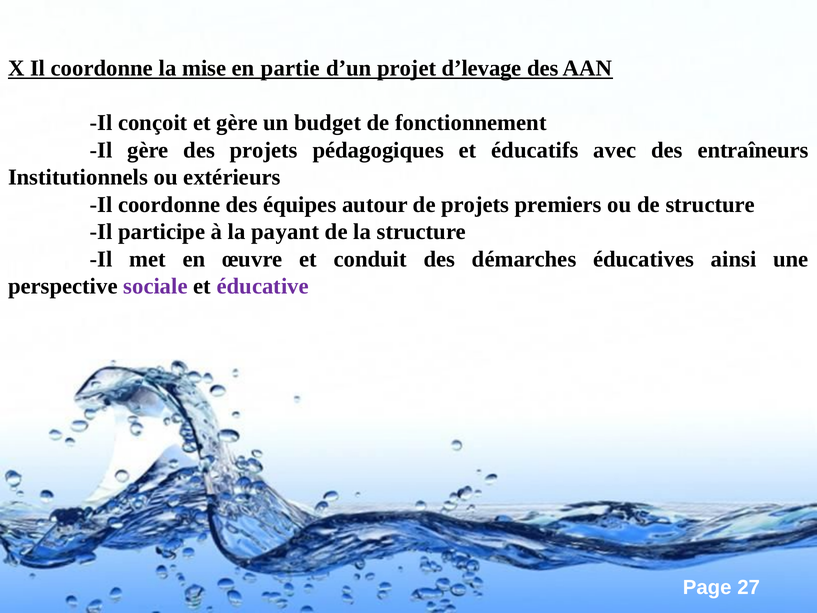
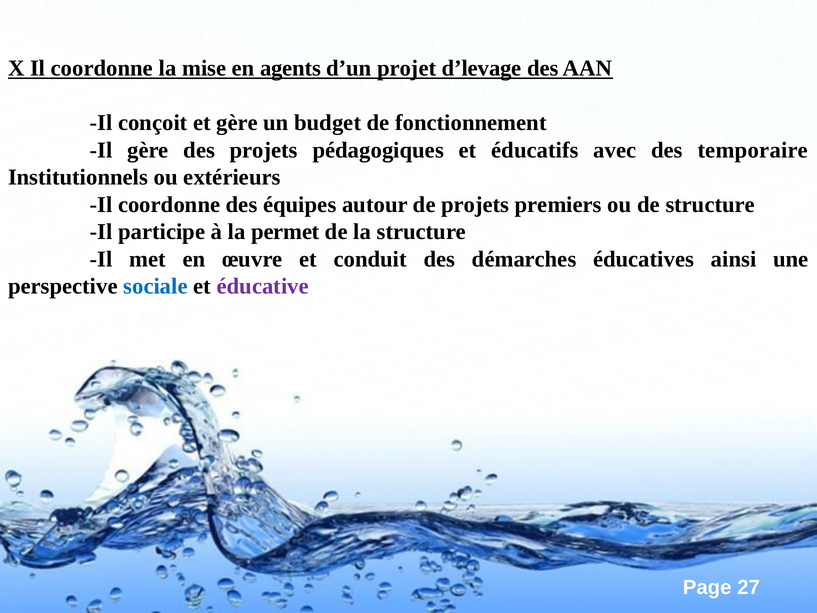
partie: partie -> agents
entraîneurs: entraîneurs -> temporaire
payant: payant -> permet
sociale colour: purple -> blue
